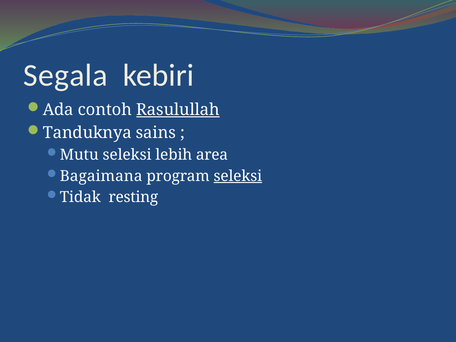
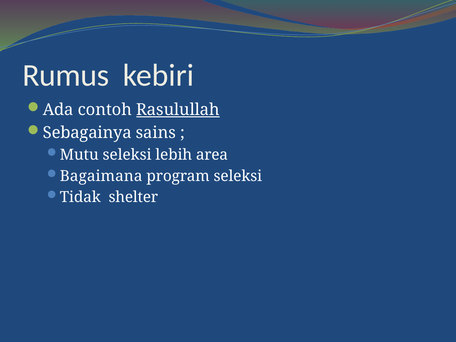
Segala: Segala -> Rumus
Tanduknya: Tanduknya -> Sebagainya
seleksi at (238, 176) underline: present -> none
resting: resting -> shelter
